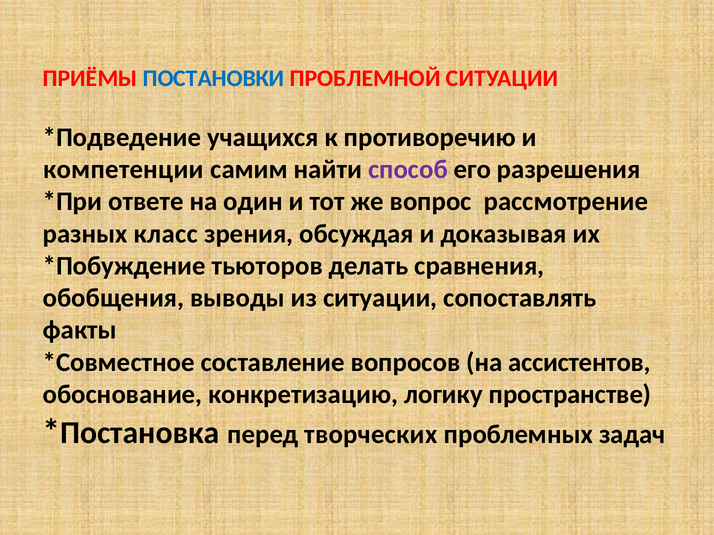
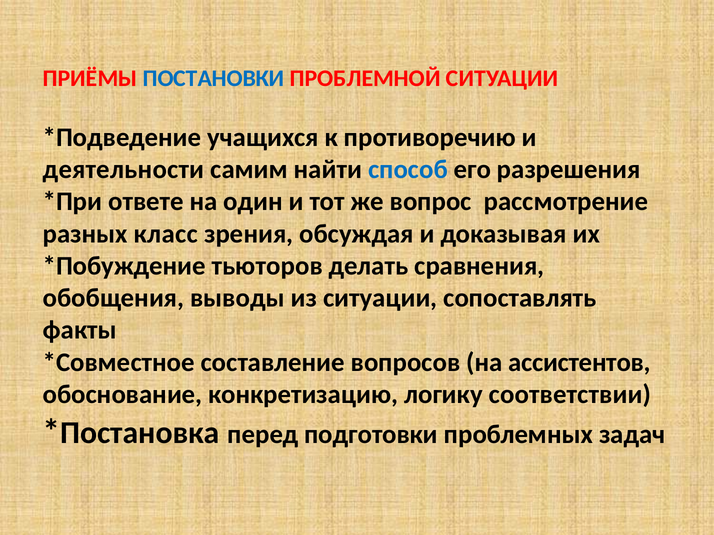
компетенции: компетенции -> деятельности
способ colour: purple -> blue
пространстве: пространстве -> соответствии
творческих: творческих -> подготовки
